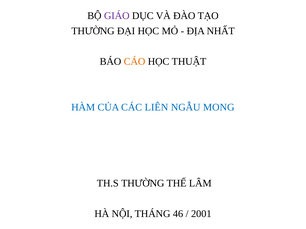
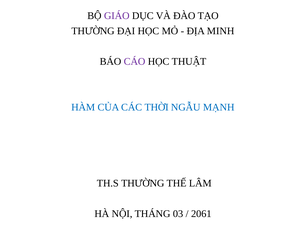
NHẤT: NHẤT -> MINH
CÁO colour: orange -> purple
LIÊN: LIÊN -> THỜI
MONG: MONG -> MẠNH
46: 46 -> 03
2001: 2001 -> 2061
